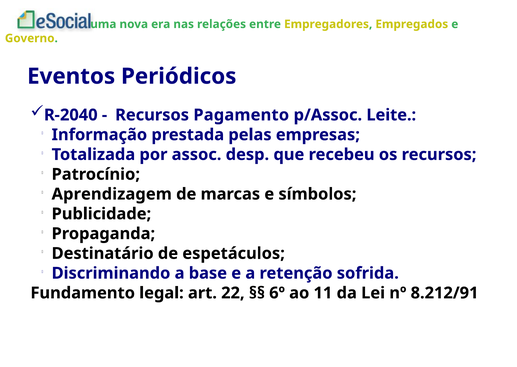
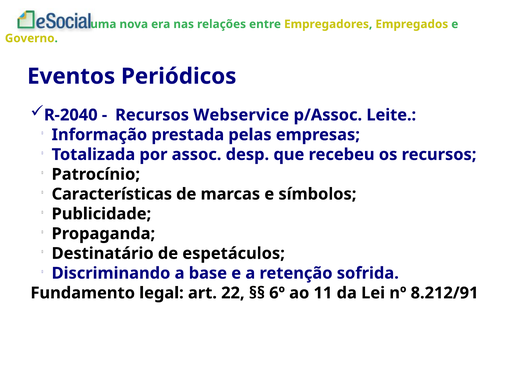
Pagamento: Pagamento -> Webservice
Aprendizagem: Aprendizagem -> Características
